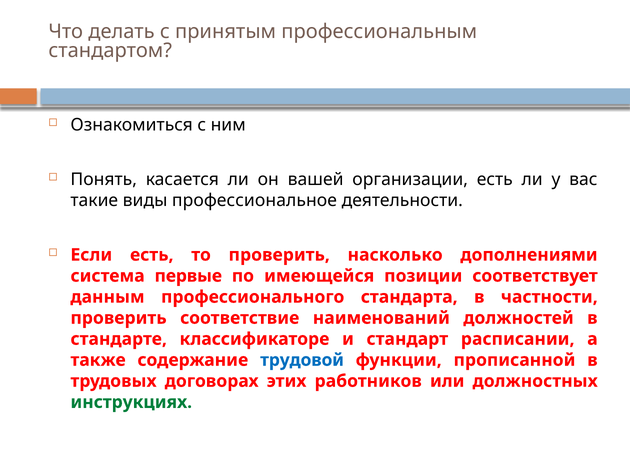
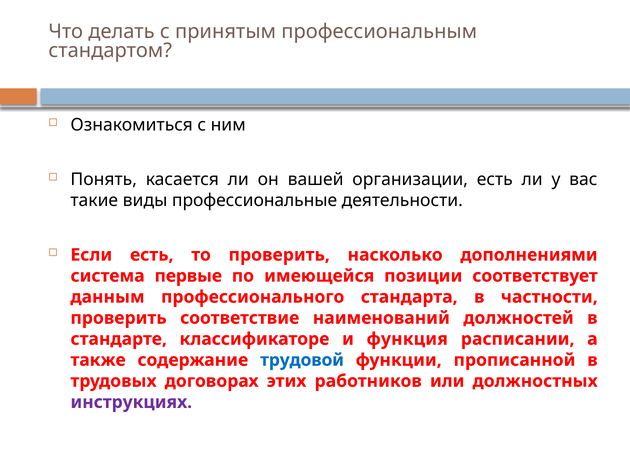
профессиональное: профессиональное -> профессиональные
стандарт: стандарт -> функция
инструкциях colour: green -> purple
